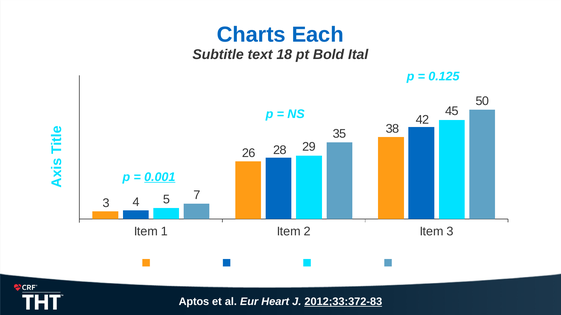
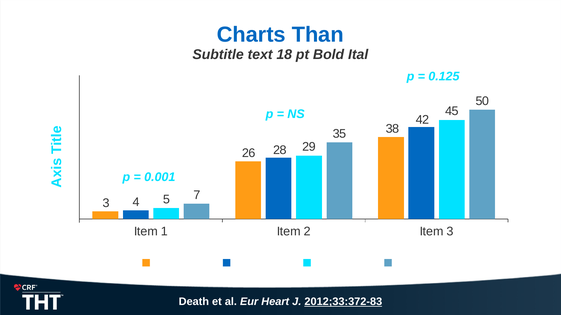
Each: Each -> Than
0.001 underline: present -> none
Aptos: Aptos -> Death
